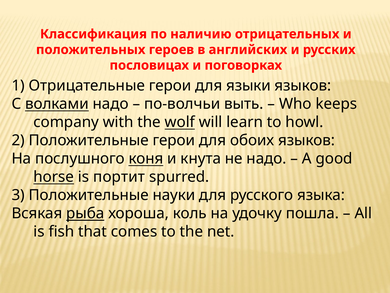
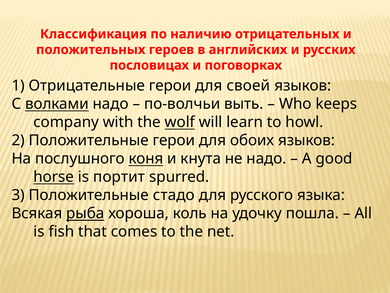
языки: языки -> своей
науки: науки -> стадо
